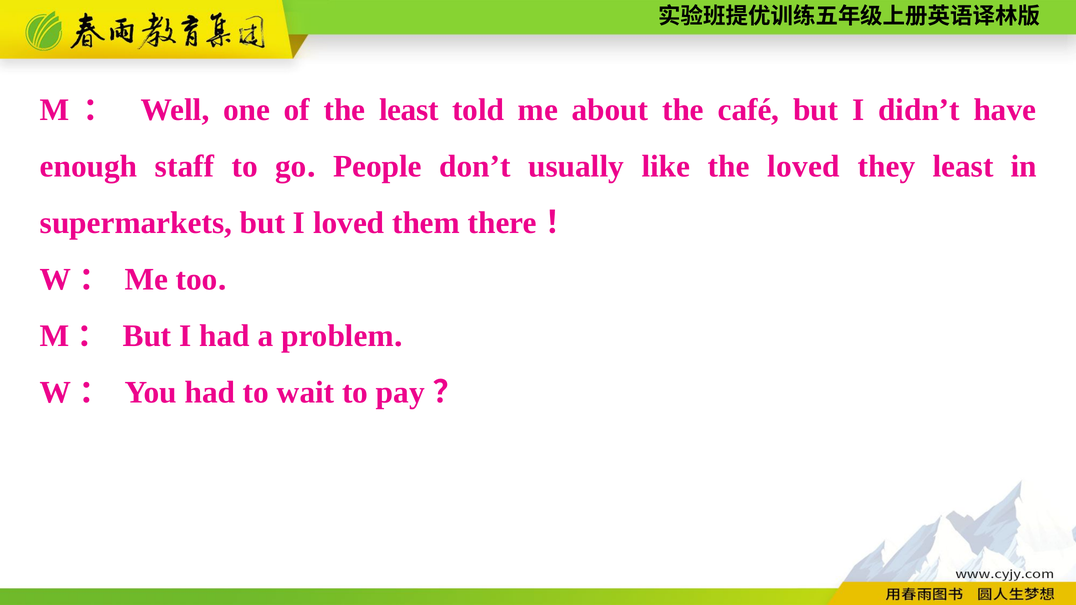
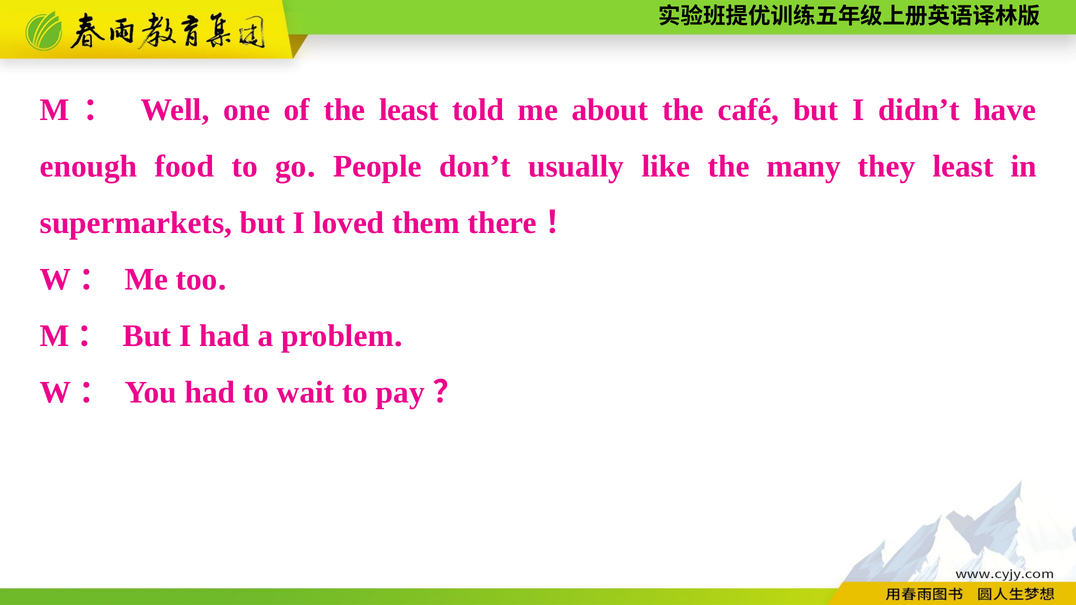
staff: staff -> food
the loved: loved -> many
